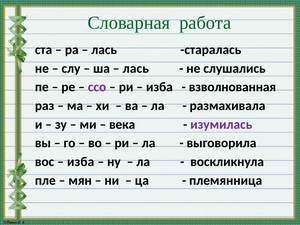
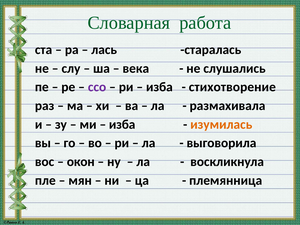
лась at (136, 68): лась -> века
взволнованная: взволнованная -> стихотворение
века at (122, 124): века -> изба
изумилась colour: purple -> orange
изба at (81, 162): изба -> окон
